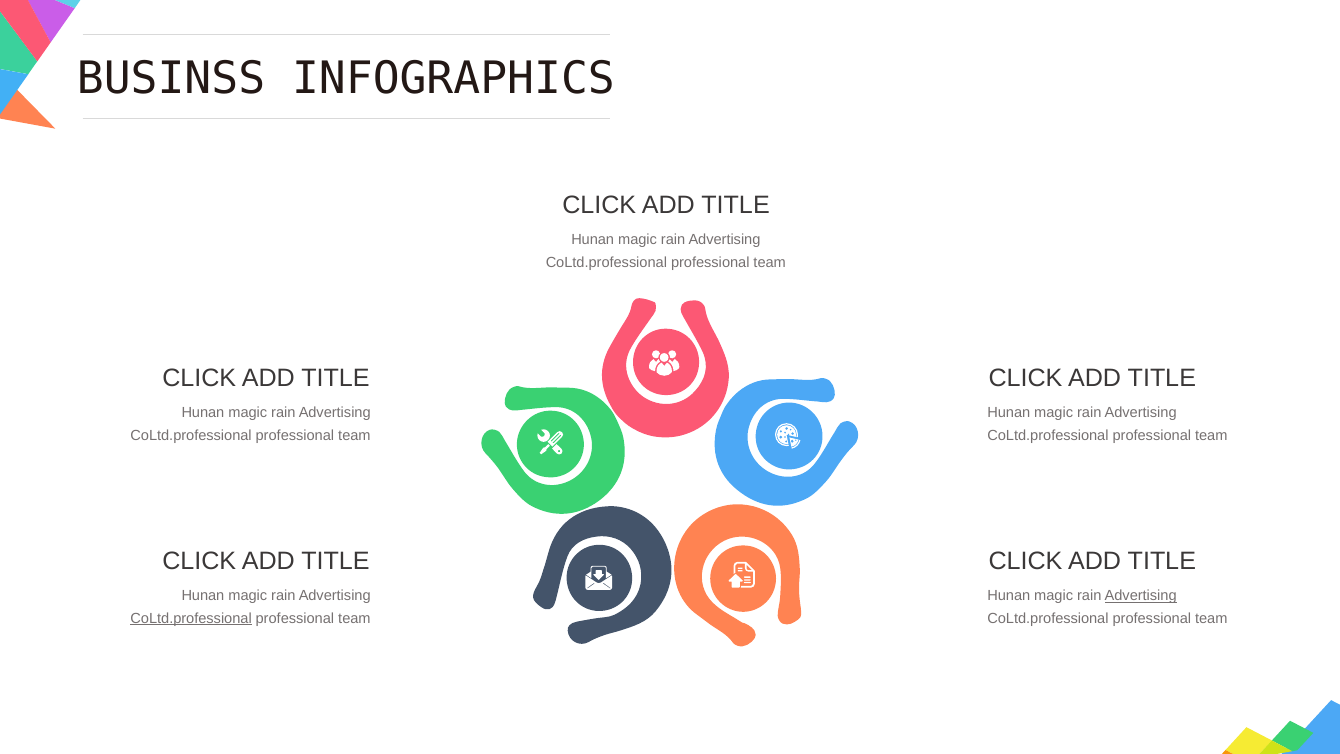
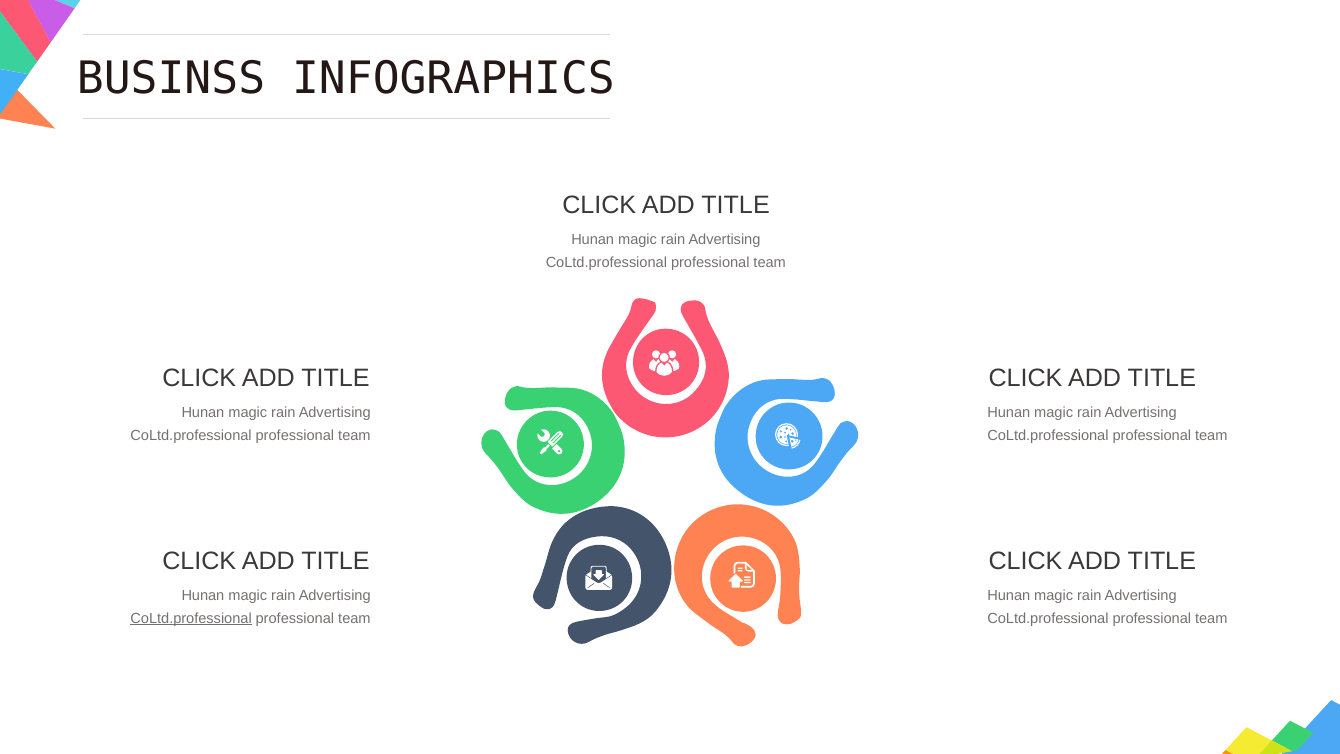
Advertising at (1141, 596) underline: present -> none
